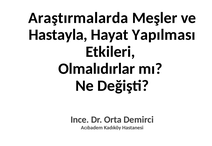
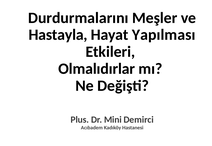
Araştırmalarda: Araştırmalarda -> Durdurmalarını
Ince: Ince -> Plus
Orta: Orta -> Mini
